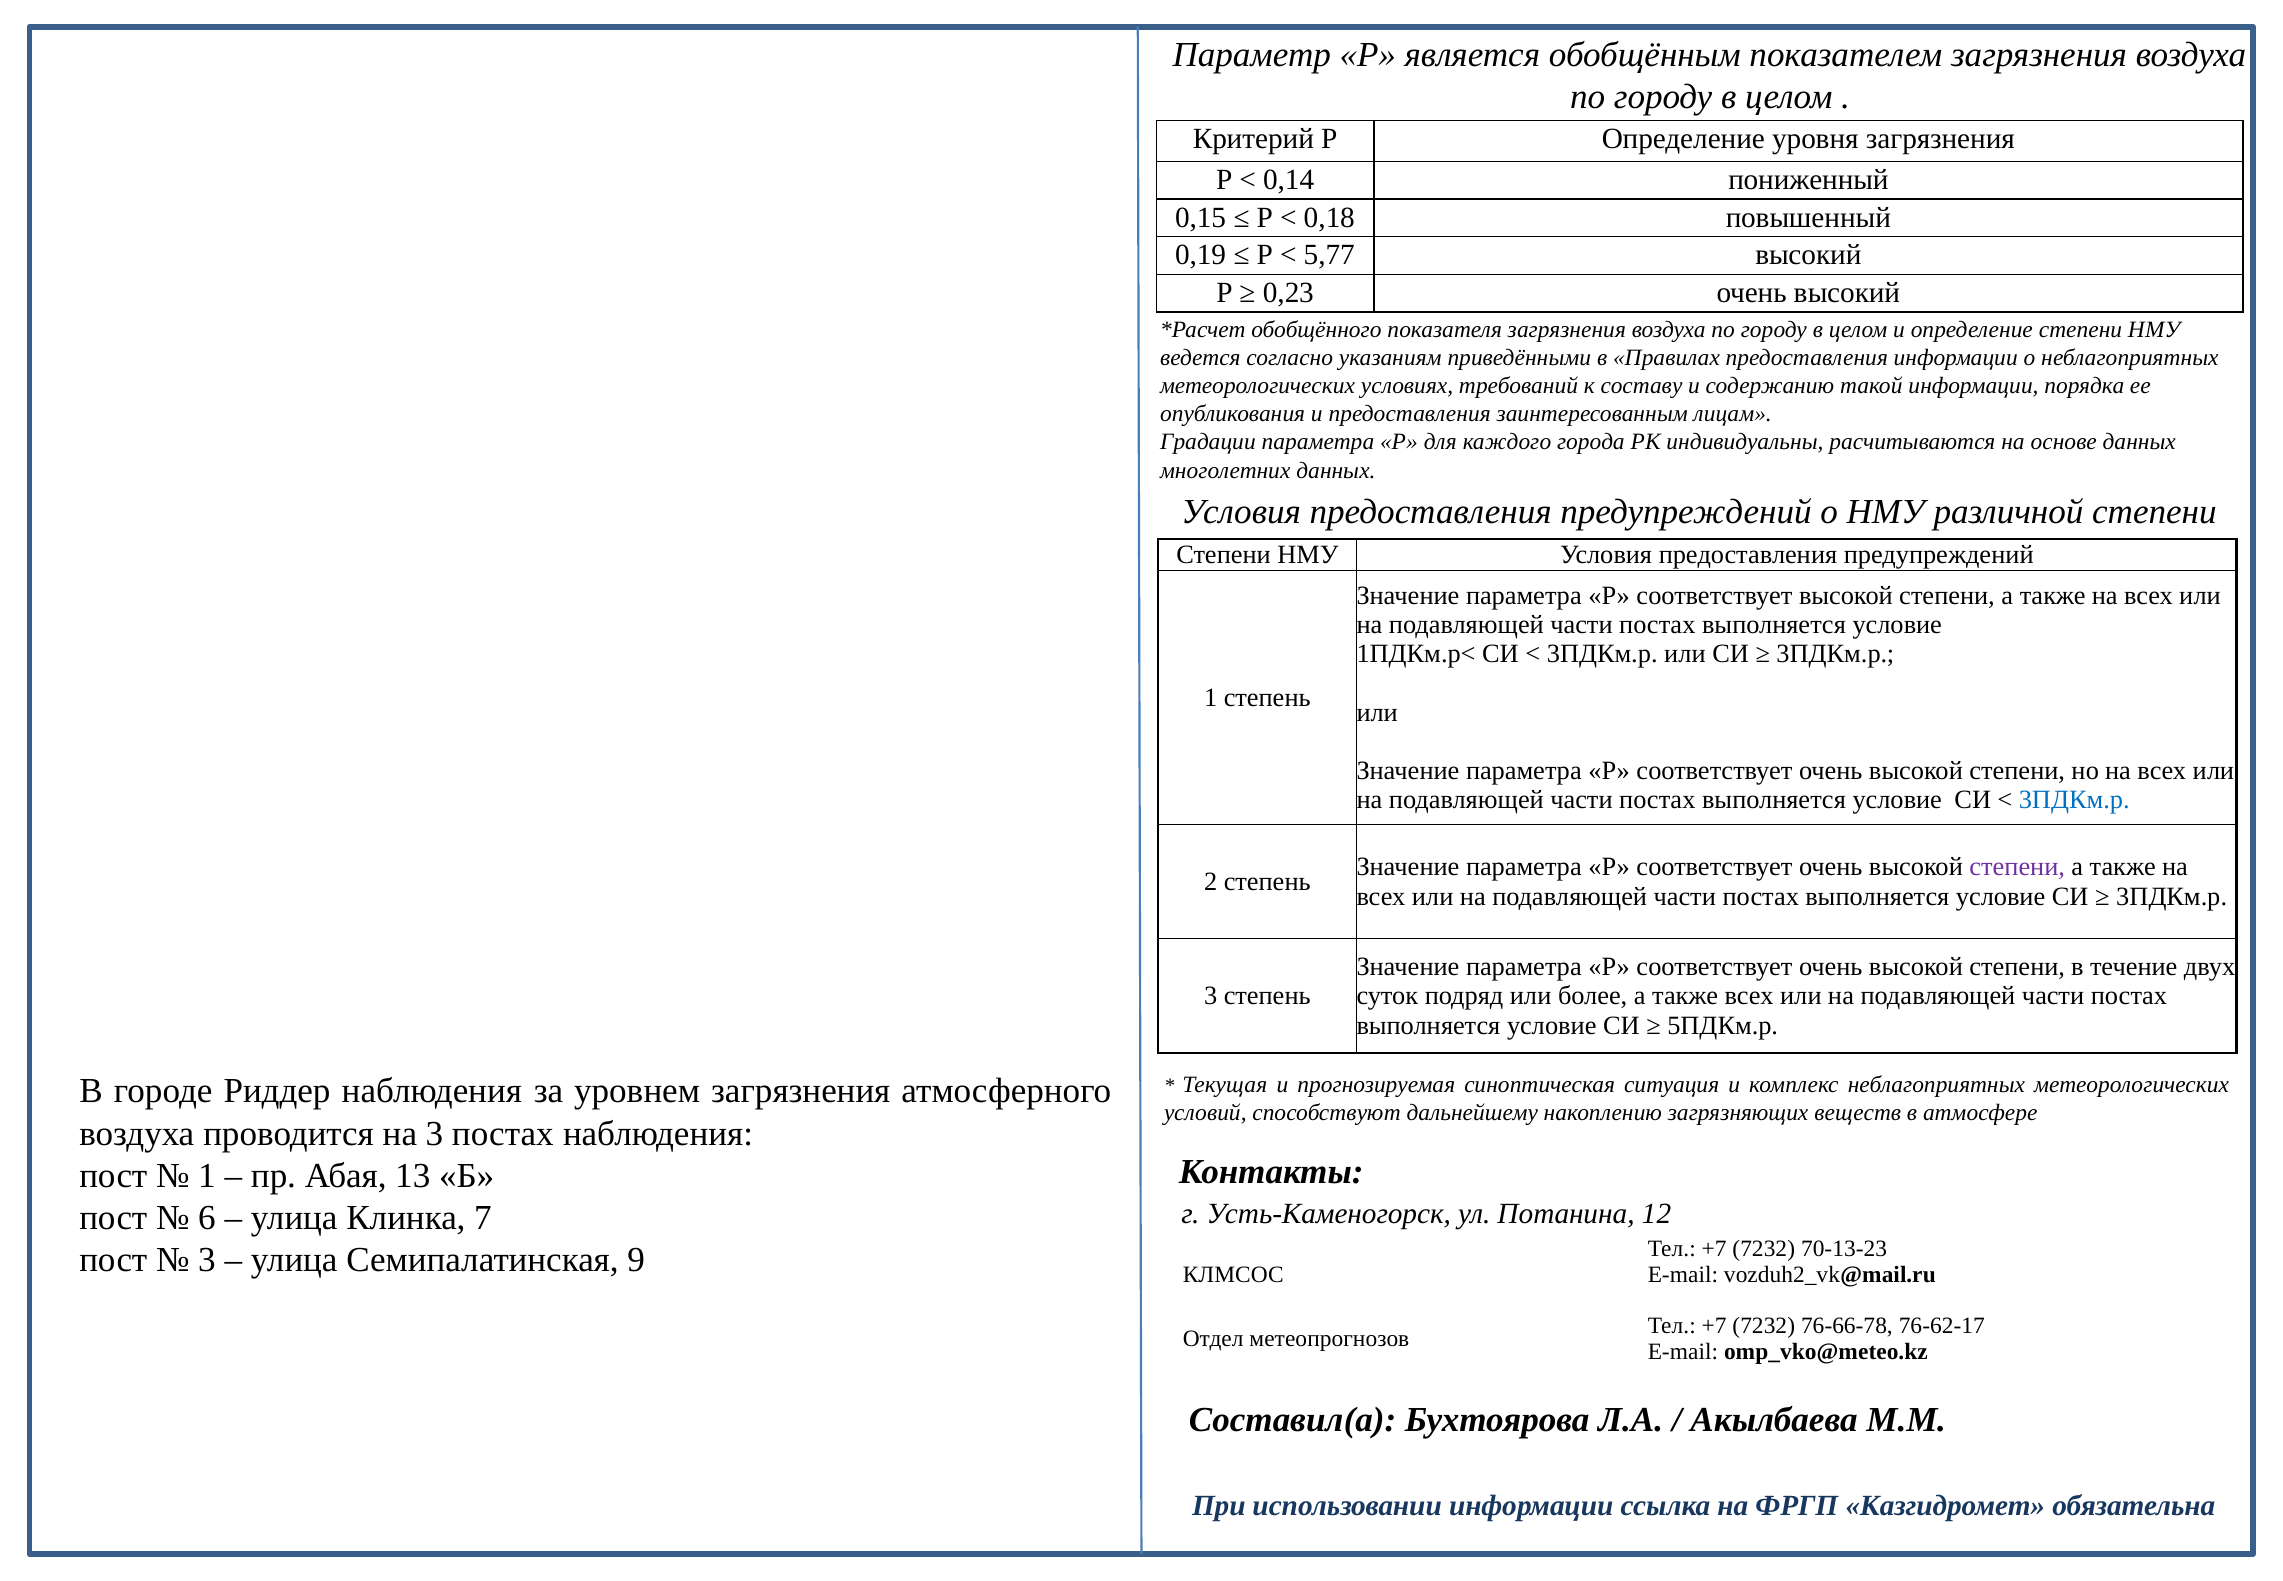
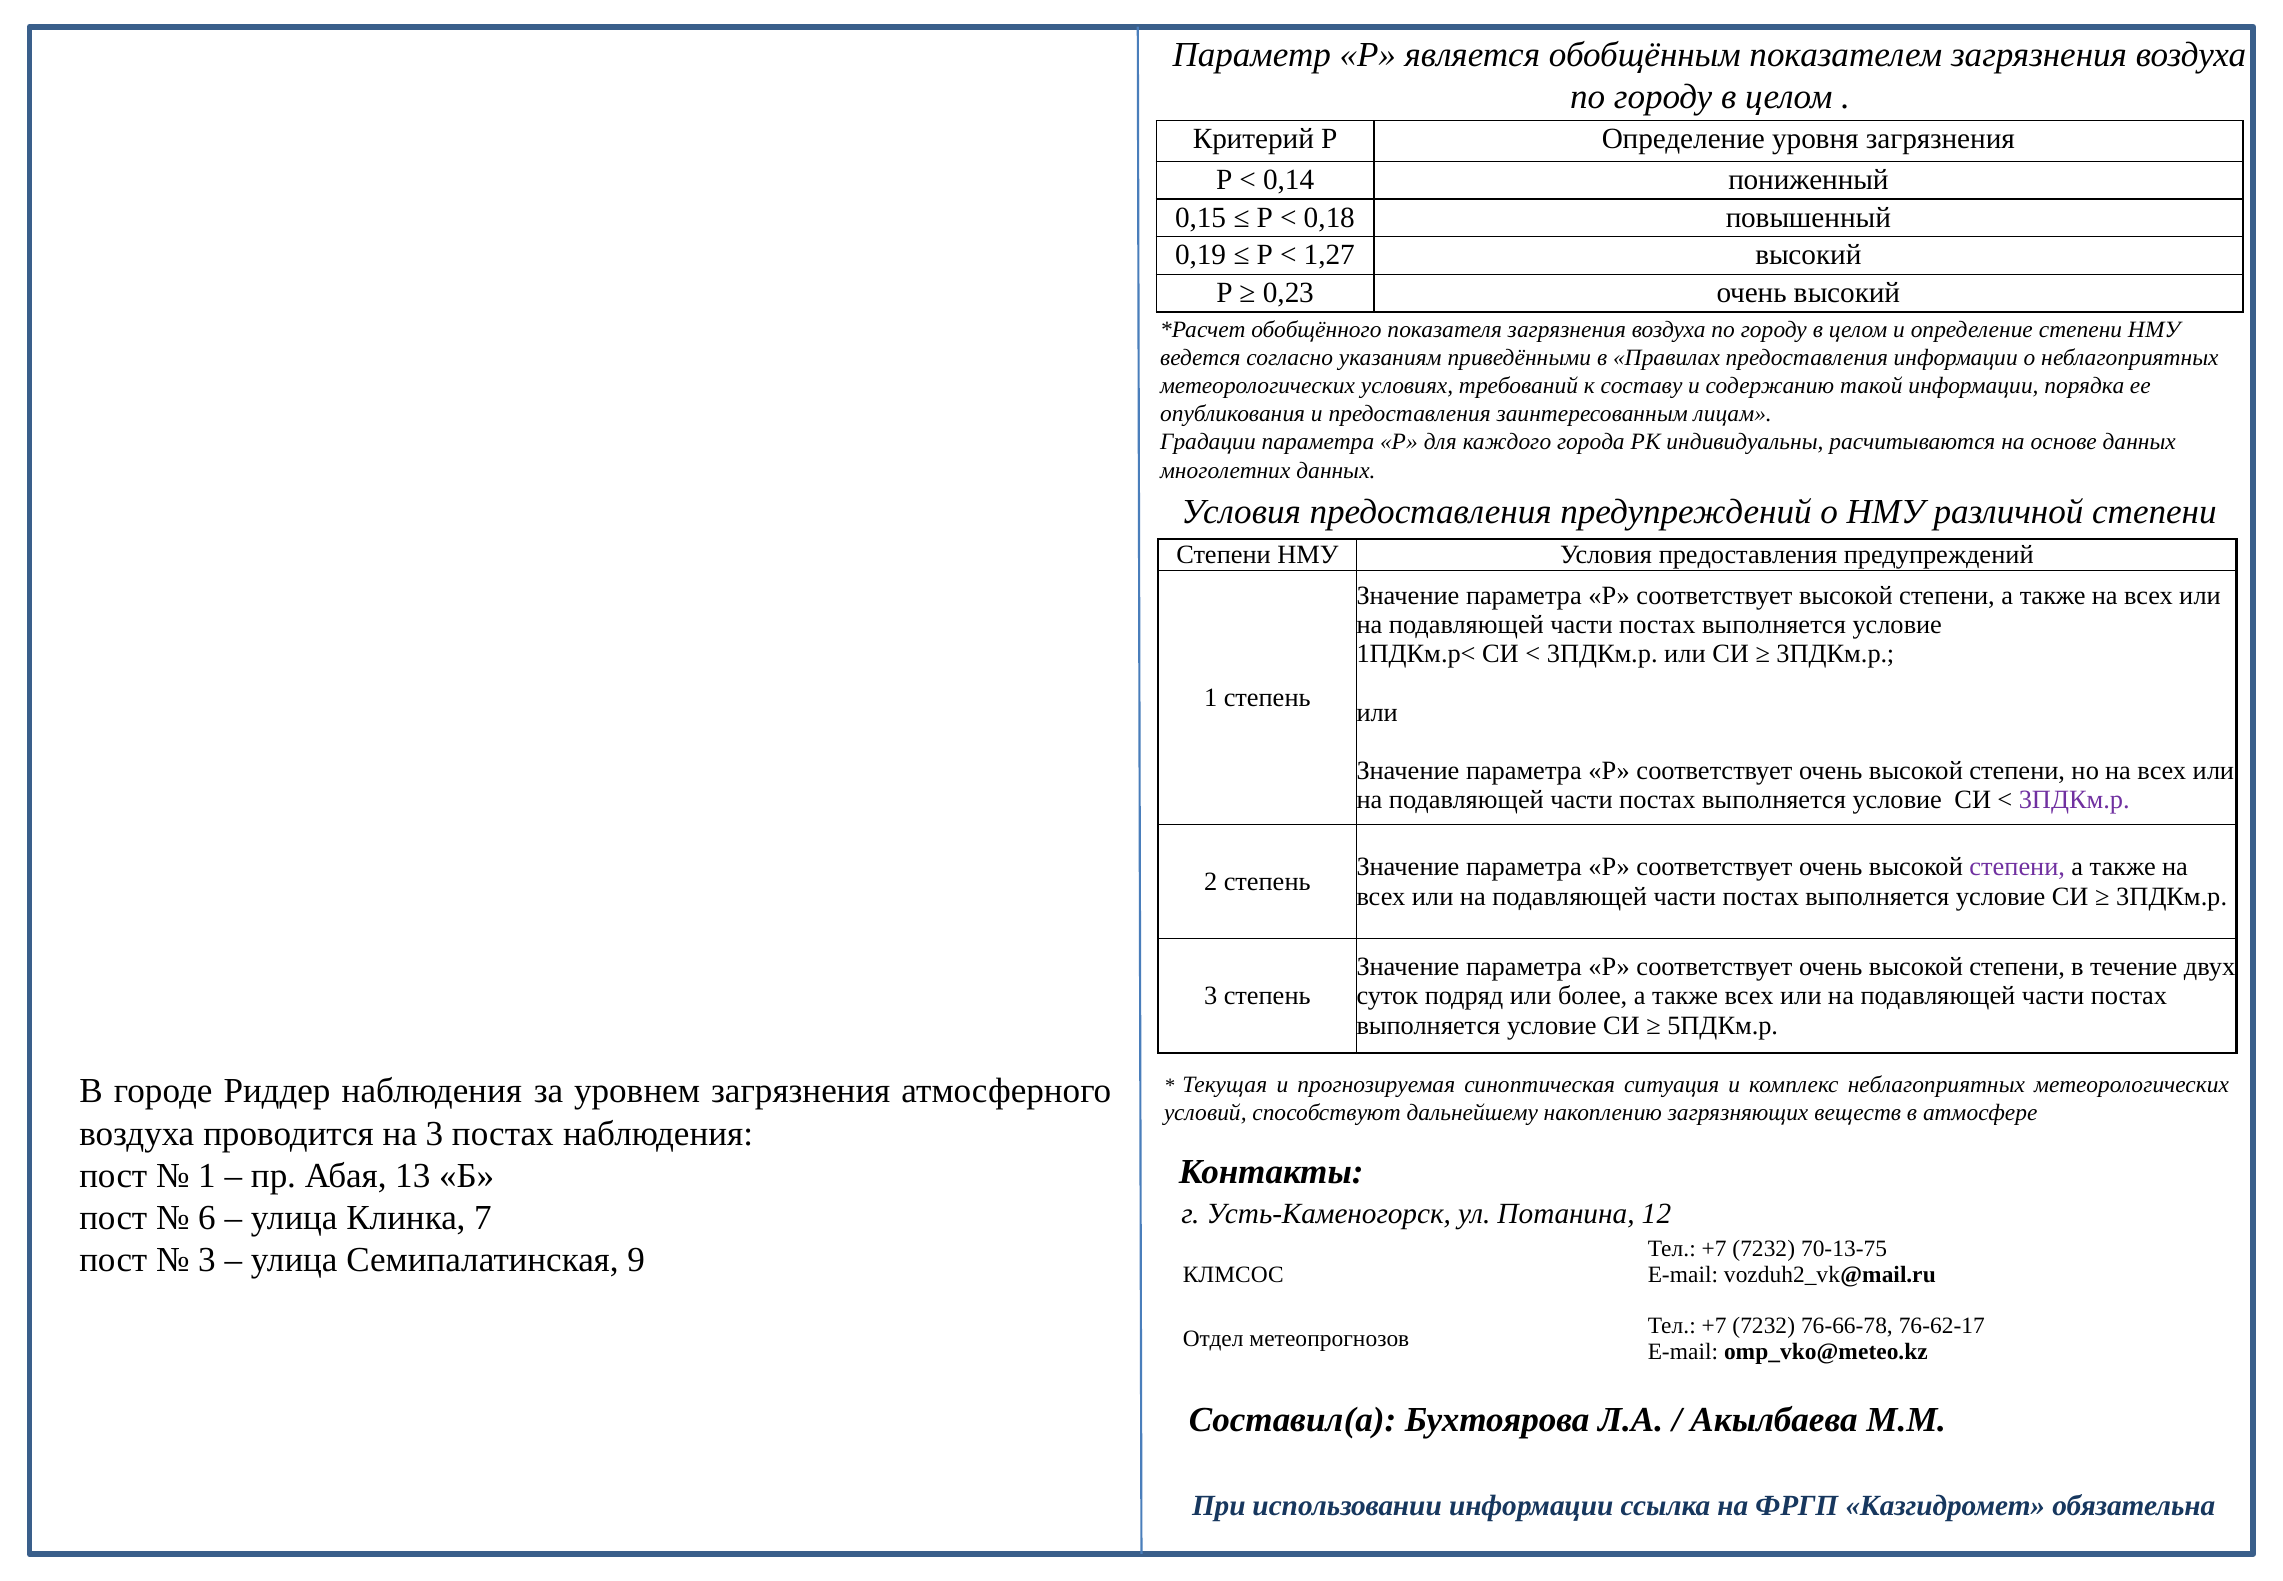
5,77: 5,77 -> 1,27
3ПДКм.р at (2074, 800) colour: blue -> purple
70-13-23: 70-13-23 -> 70-13-75
